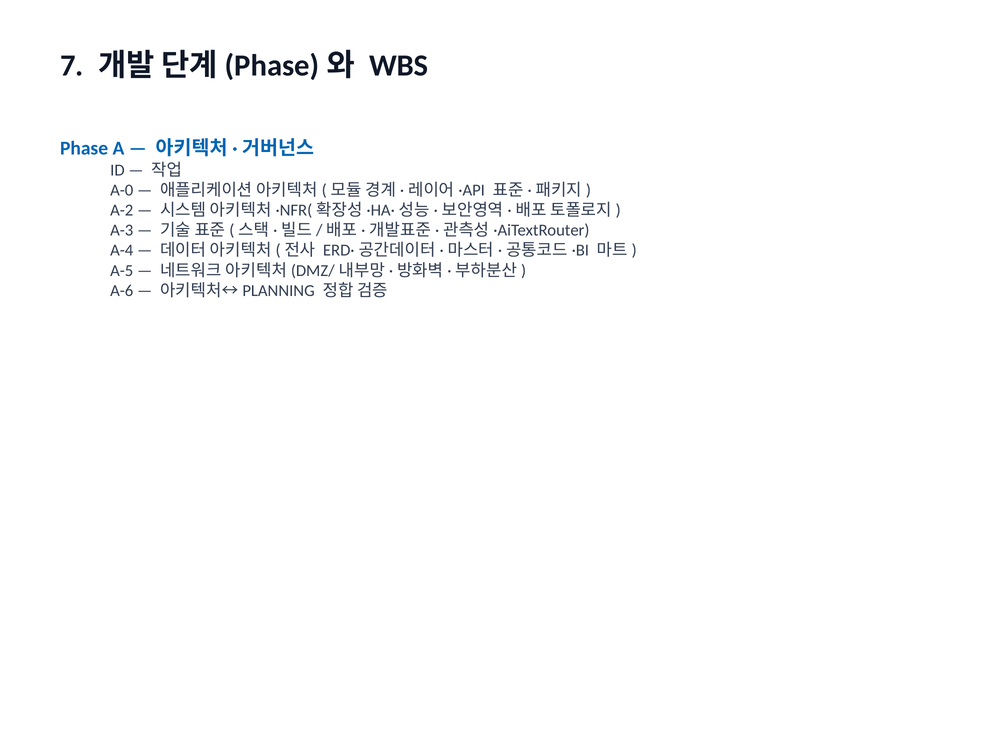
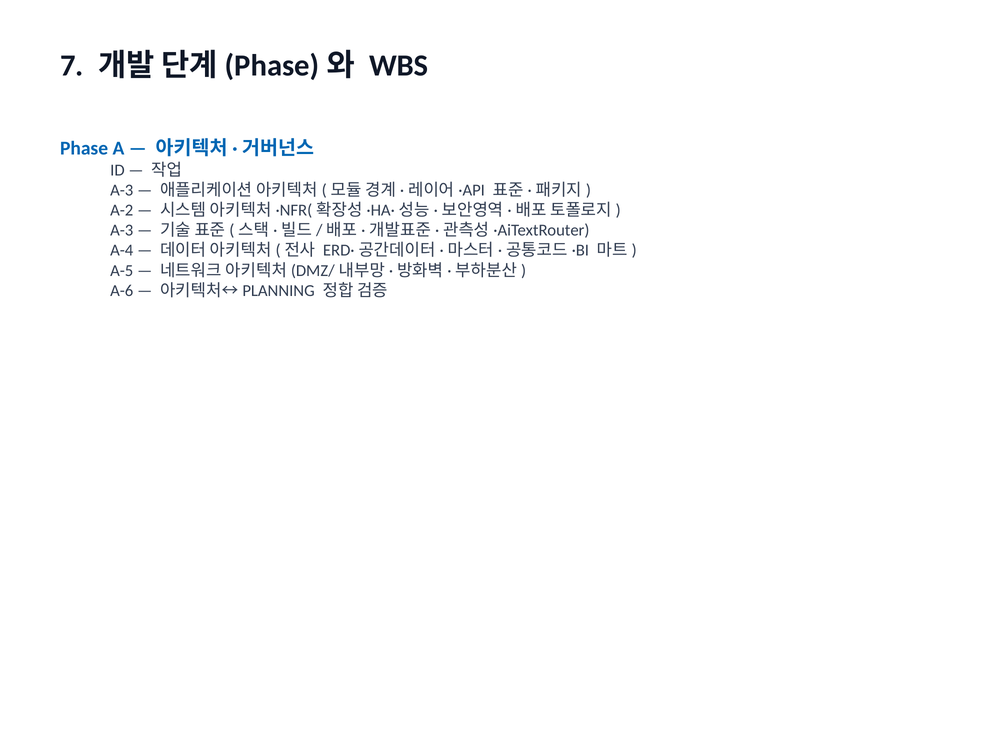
A-0 at (122, 190): A-0 -> A-3
